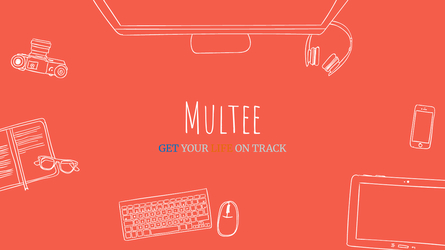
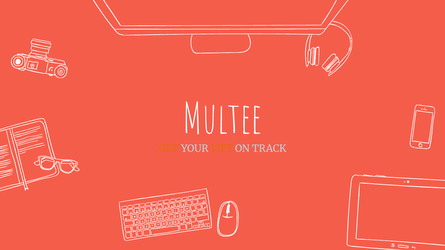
GET colour: blue -> orange
